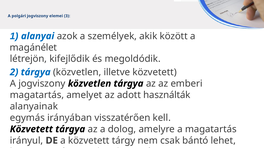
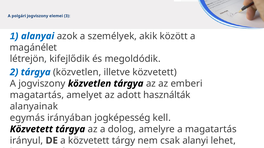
visszatérően: visszatérően -> jogképesség
bántó: bántó -> alanyi
